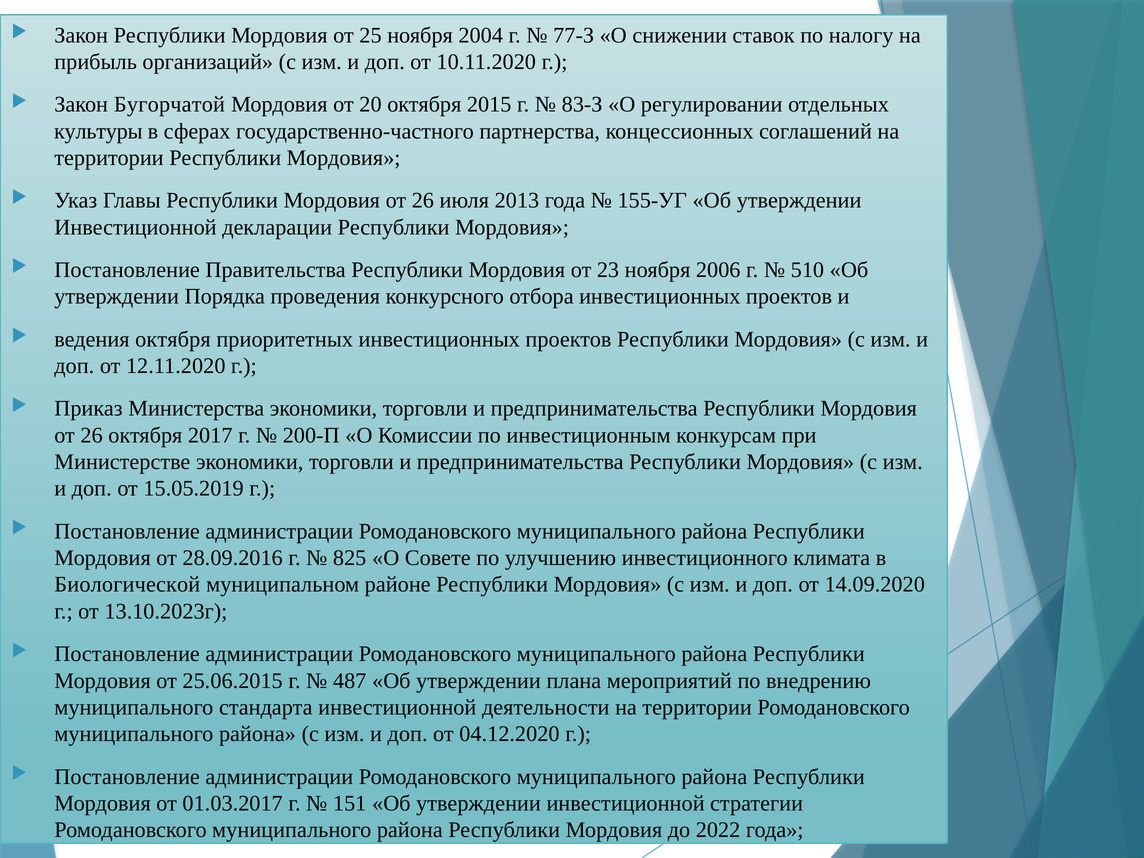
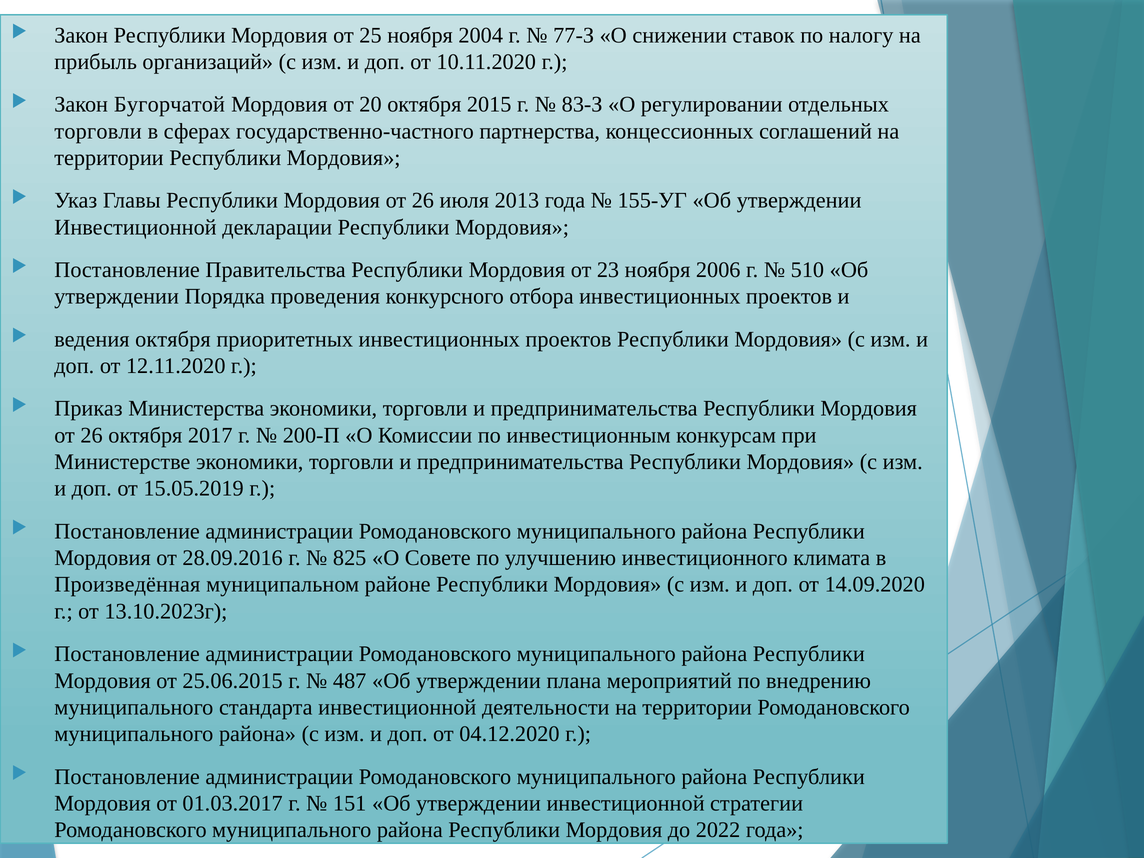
культуры at (98, 131): культуры -> торговли
Биологической: Биологической -> Произведённая
